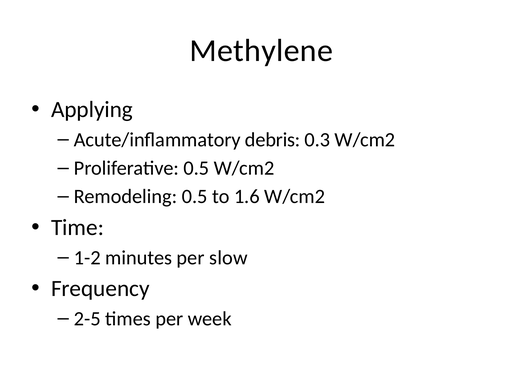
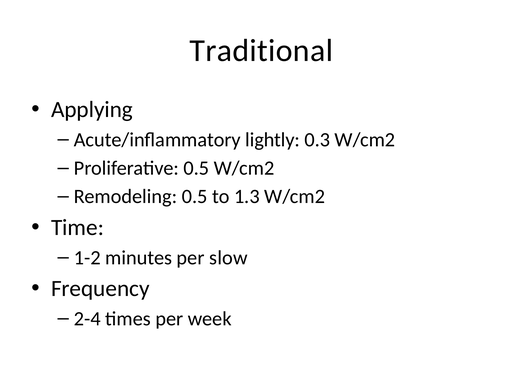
Methylene: Methylene -> Traditional
debris: debris -> lightly
1.6: 1.6 -> 1.3
2-5: 2-5 -> 2-4
